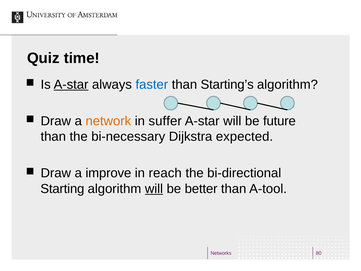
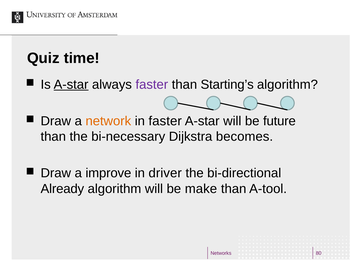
faster at (152, 84) colour: blue -> purple
in suffer: suffer -> faster
expected: expected -> becomes
reach: reach -> driver
Starting: Starting -> Already
will at (154, 189) underline: present -> none
better: better -> make
